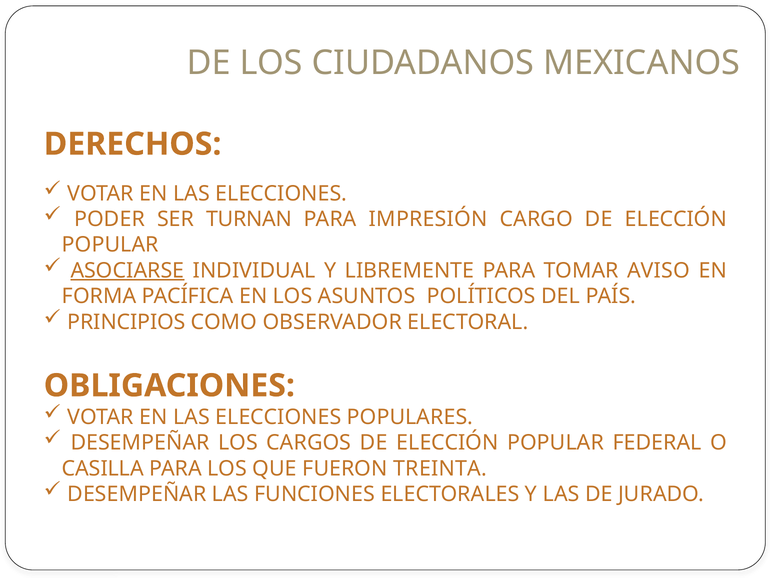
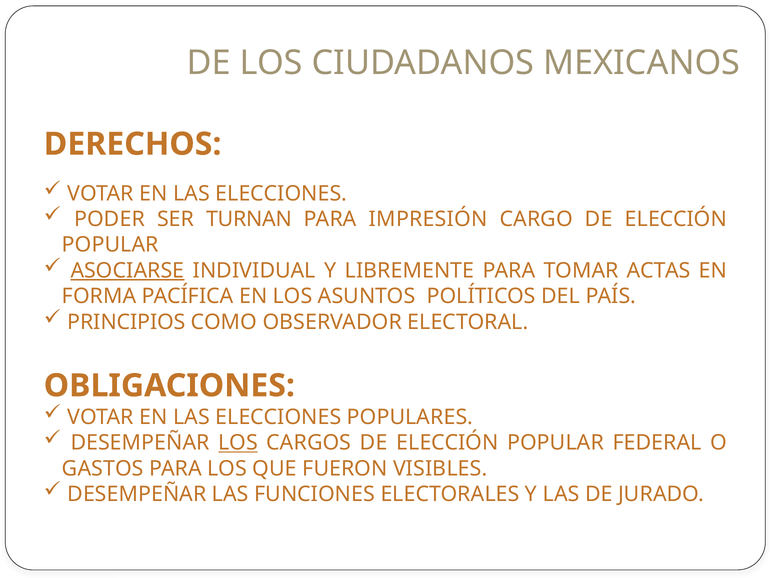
AVISO: AVISO -> ACTAS
LOS at (238, 443) underline: none -> present
CASILLA: CASILLA -> GASTOS
TREINTA: TREINTA -> VISIBLES
